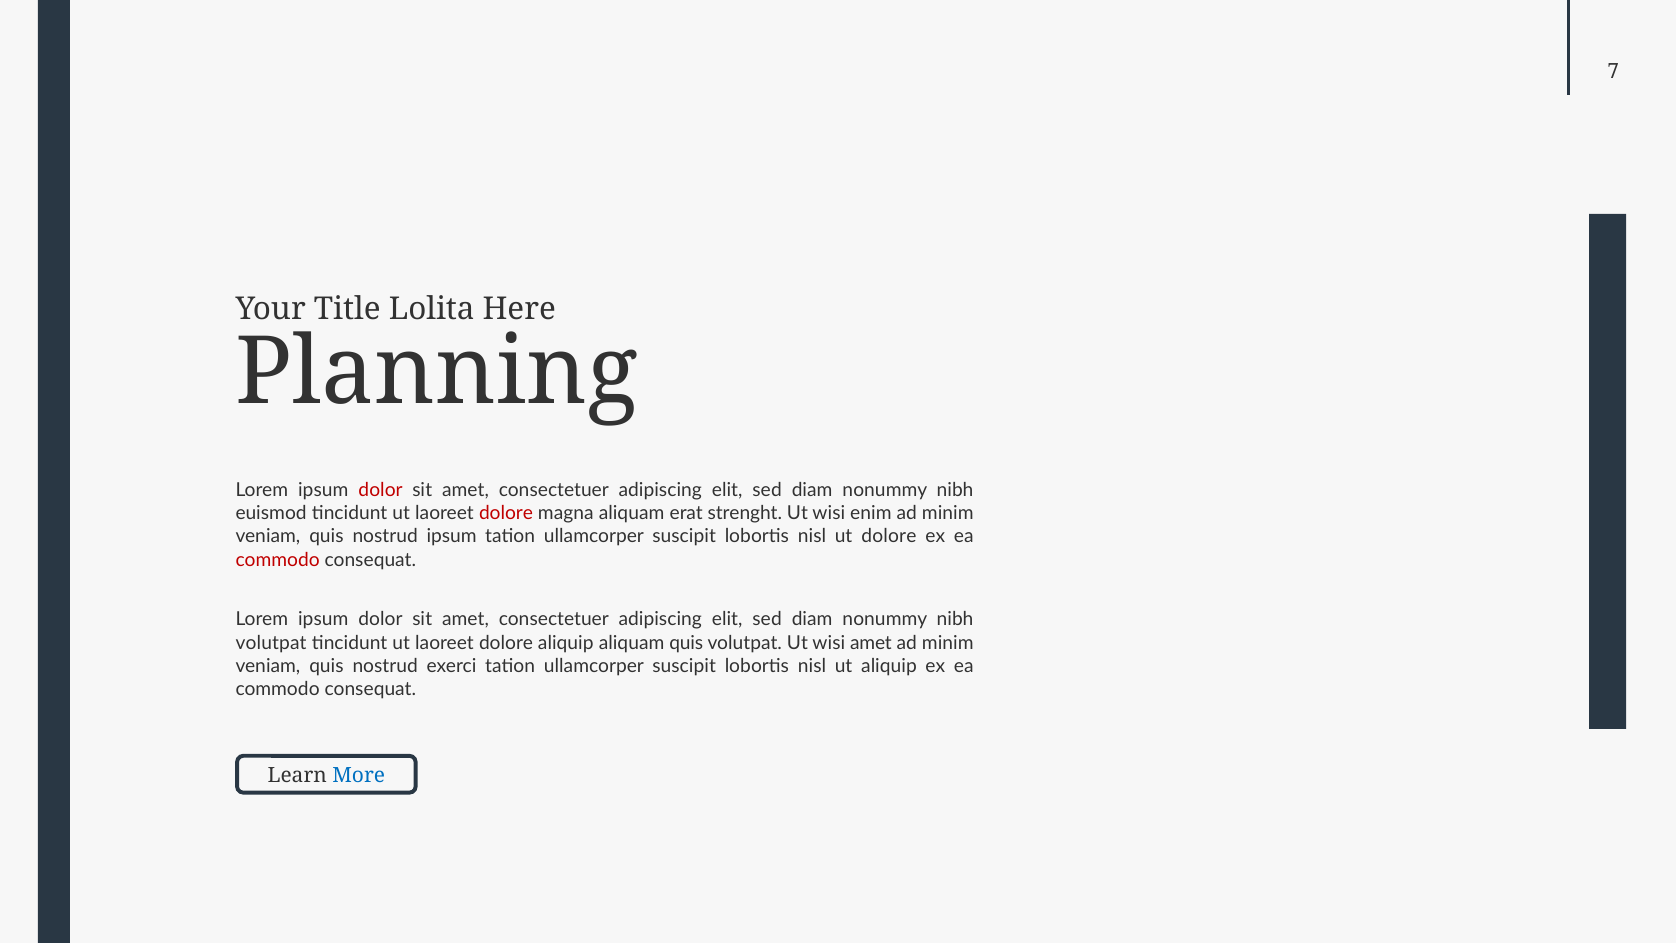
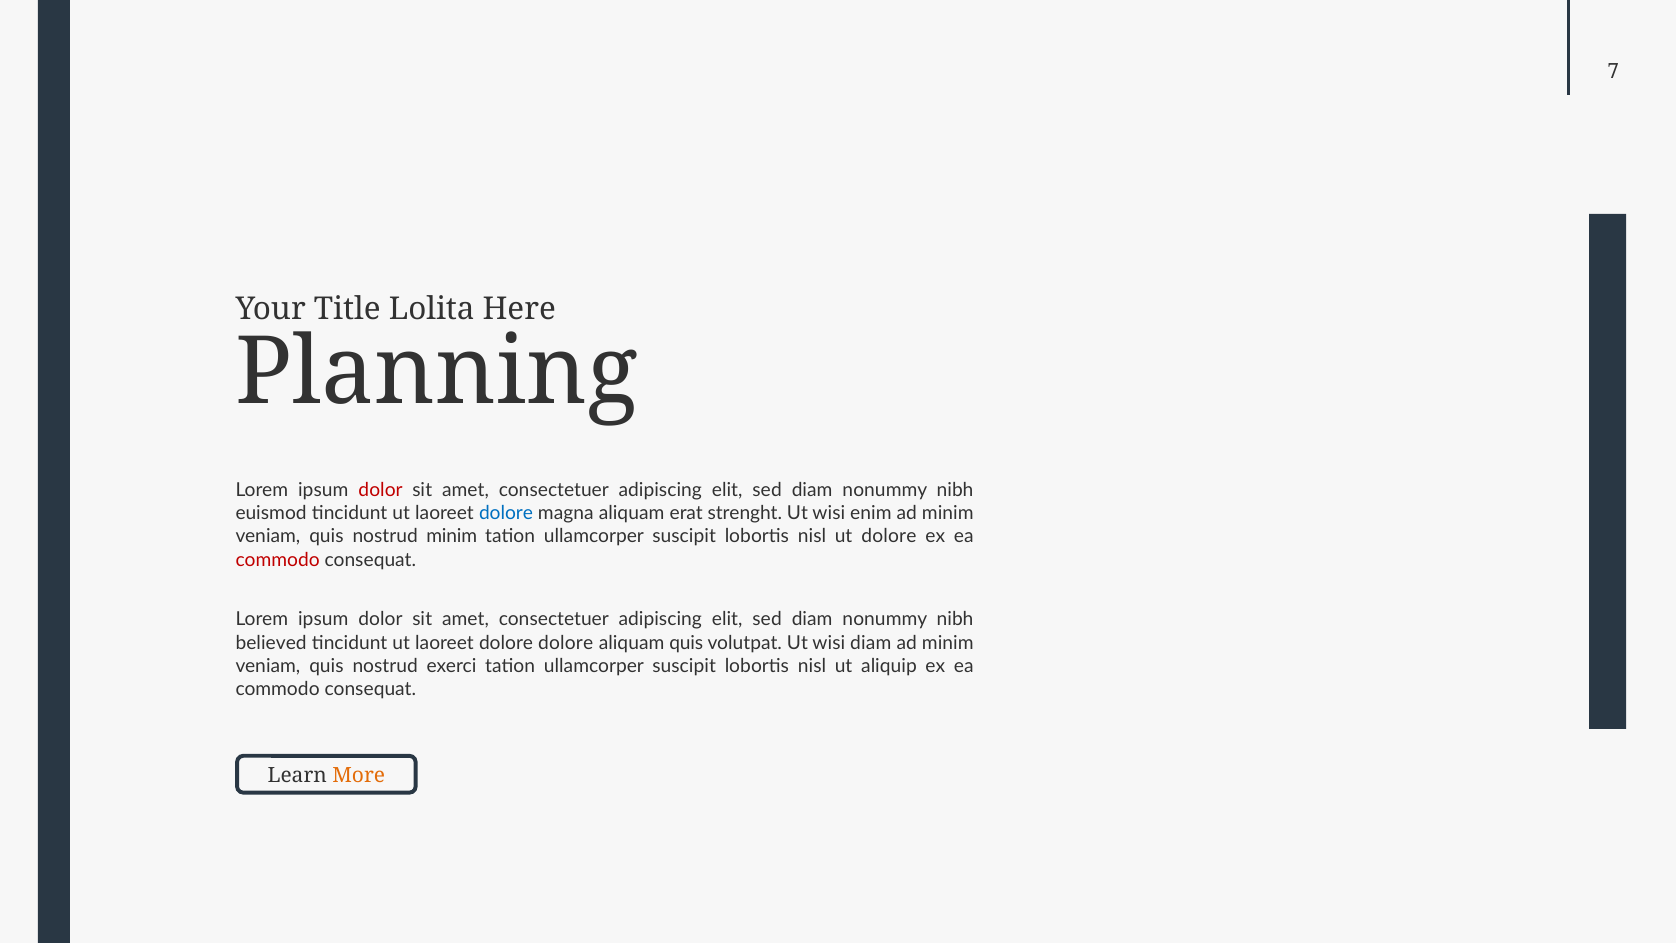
dolore at (506, 513) colour: red -> blue
nostrud ipsum: ipsum -> minim
volutpat at (271, 642): volutpat -> believed
dolore aliquip: aliquip -> dolore
wisi amet: amet -> diam
More colour: blue -> orange
